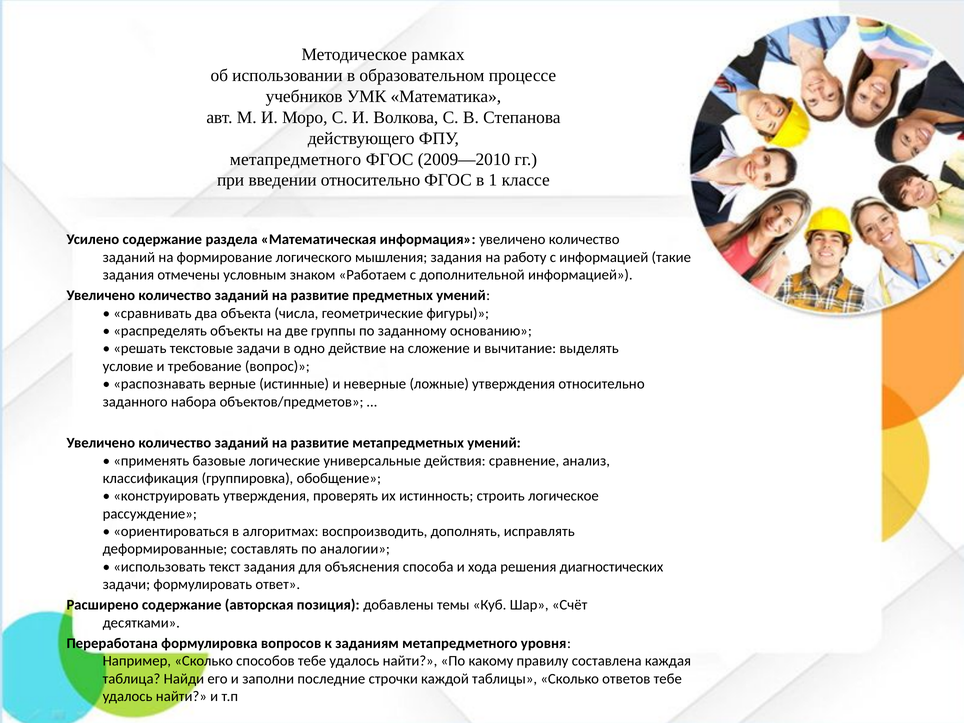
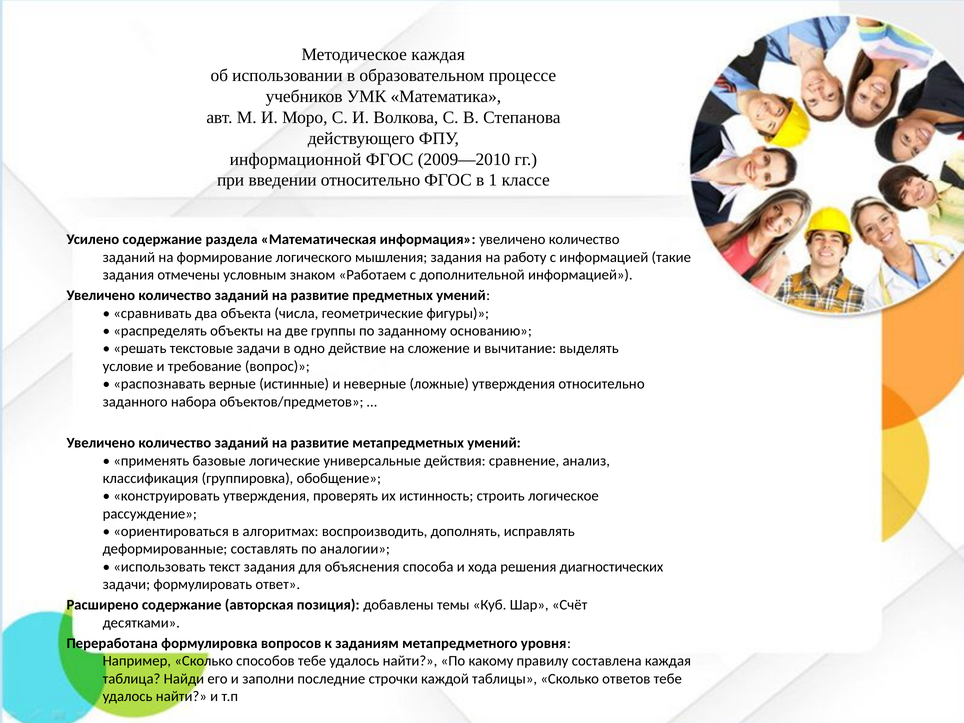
Методическое рамках: рамках -> каждая
метапредметного at (295, 159): метапредметного -> информационной
